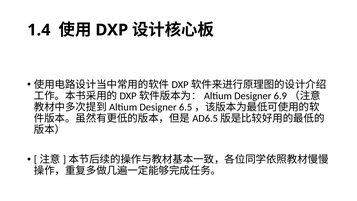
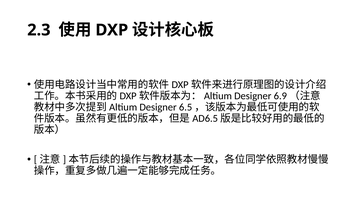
1.4: 1.4 -> 2.3
